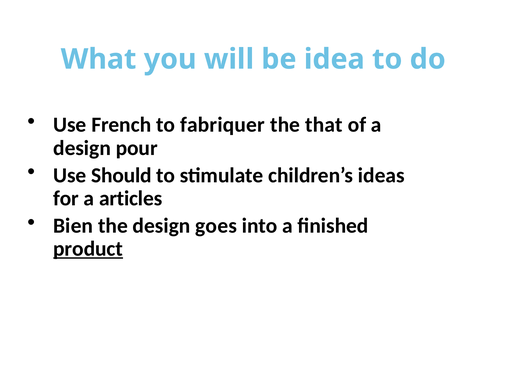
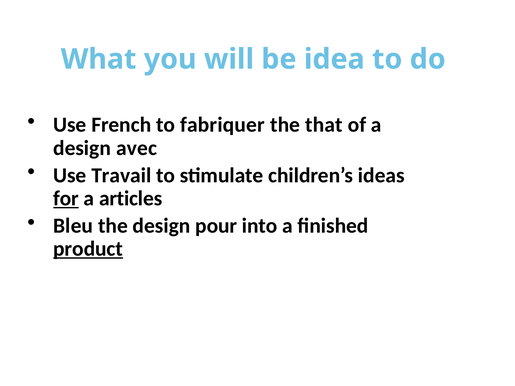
pour: pour -> avec
Should: Should -> Travail
for underline: none -> present
Bien: Bien -> Bleu
goes: goes -> pour
